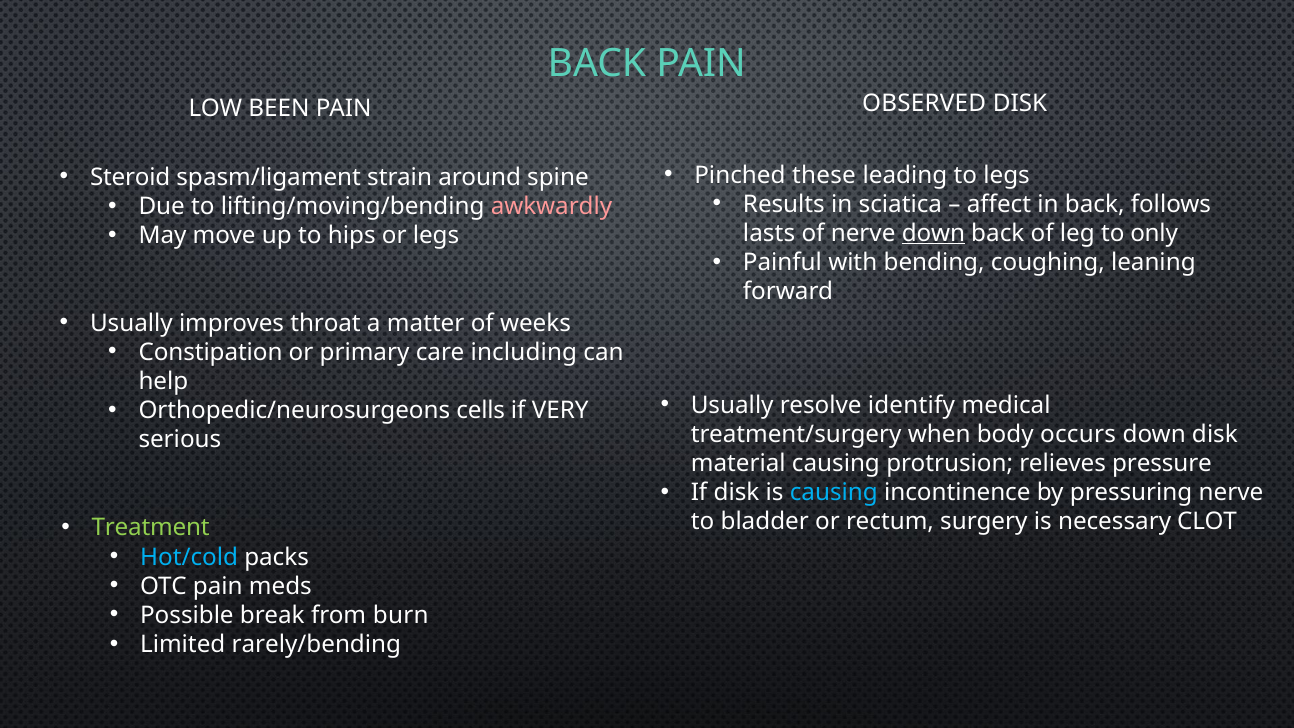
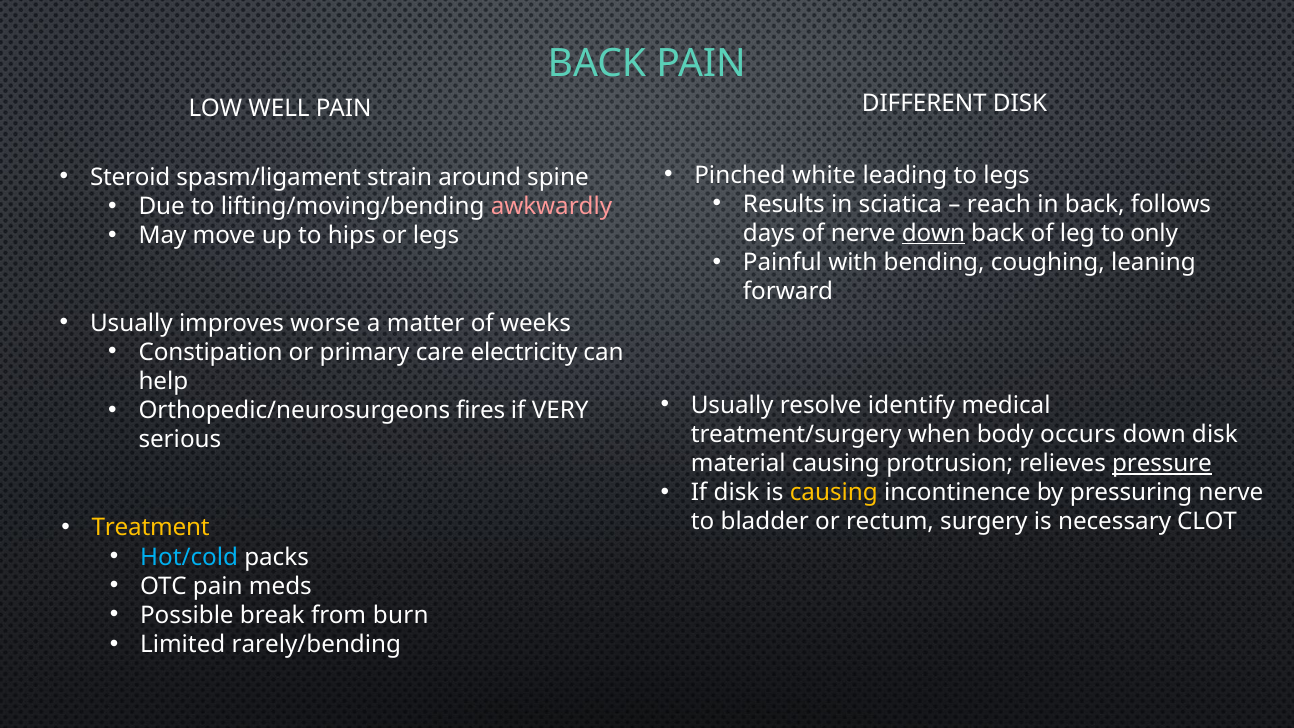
BEEN: BEEN -> WELL
OBSERVED: OBSERVED -> DIFFERENT
these: these -> white
affect: affect -> reach
lasts: lasts -> days
throat: throat -> worse
including: including -> electricity
cells: cells -> fires
pressure underline: none -> present
causing at (834, 492) colour: light blue -> yellow
Treatment colour: light green -> yellow
